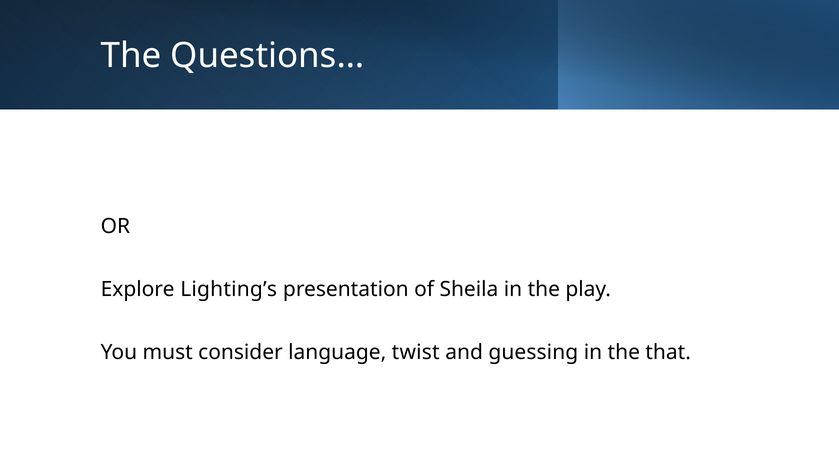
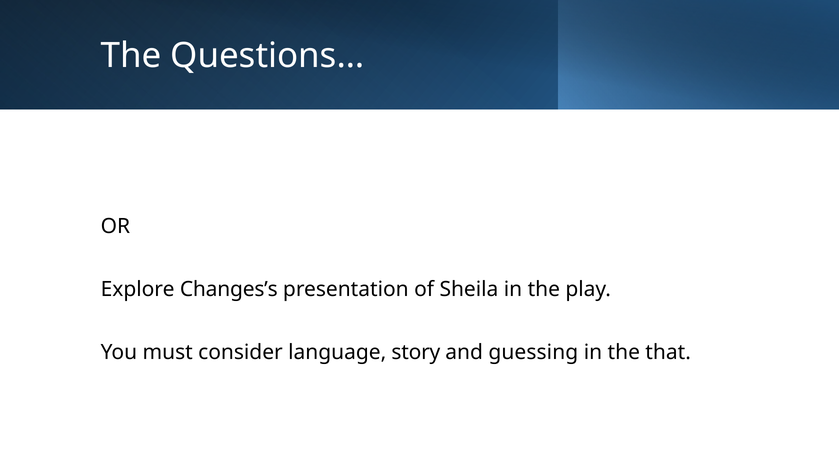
Lighting’s: Lighting’s -> Changes’s
twist: twist -> story
